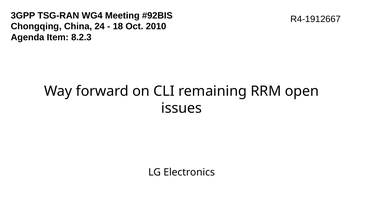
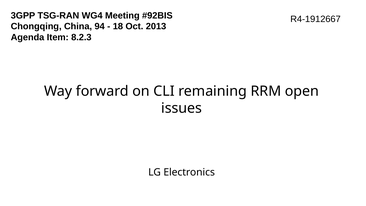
24: 24 -> 94
2010: 2010 -> 2013
